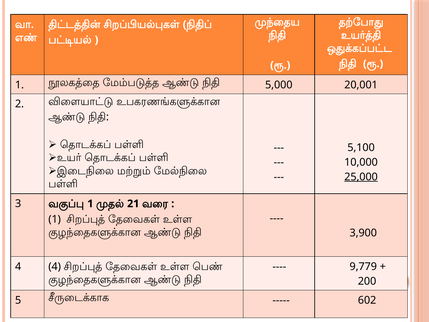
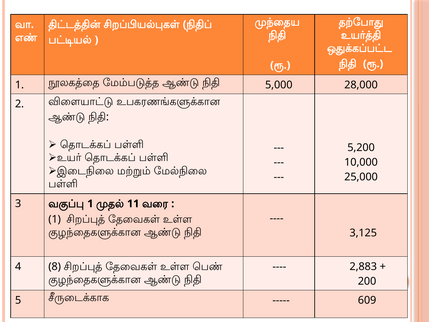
20,001: 20,001 -> 28,000
5,100: 5,100 -> 5,200
25,000 underline: present -> none
21: 21 -> 11
3,900: 3,900 -> 3,125
4 4: 4 -> 8
9,779: 9,779 -> 2,883
602: 602 -> 609
